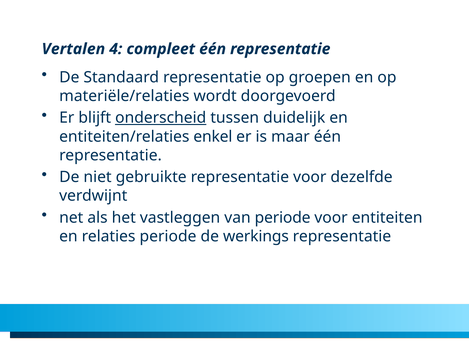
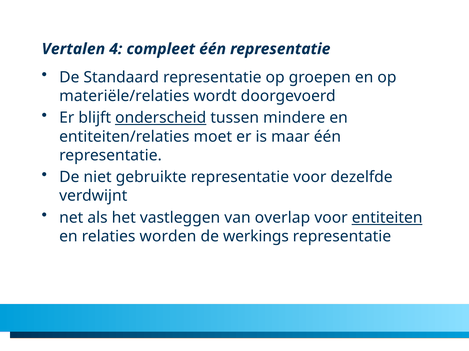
duidelijk: duidelijk -> mindere
enkel: enkel -> moet
van periode: periode -> overlap
entiteiten underline: none -> present
relaties periode: periode -> worden
